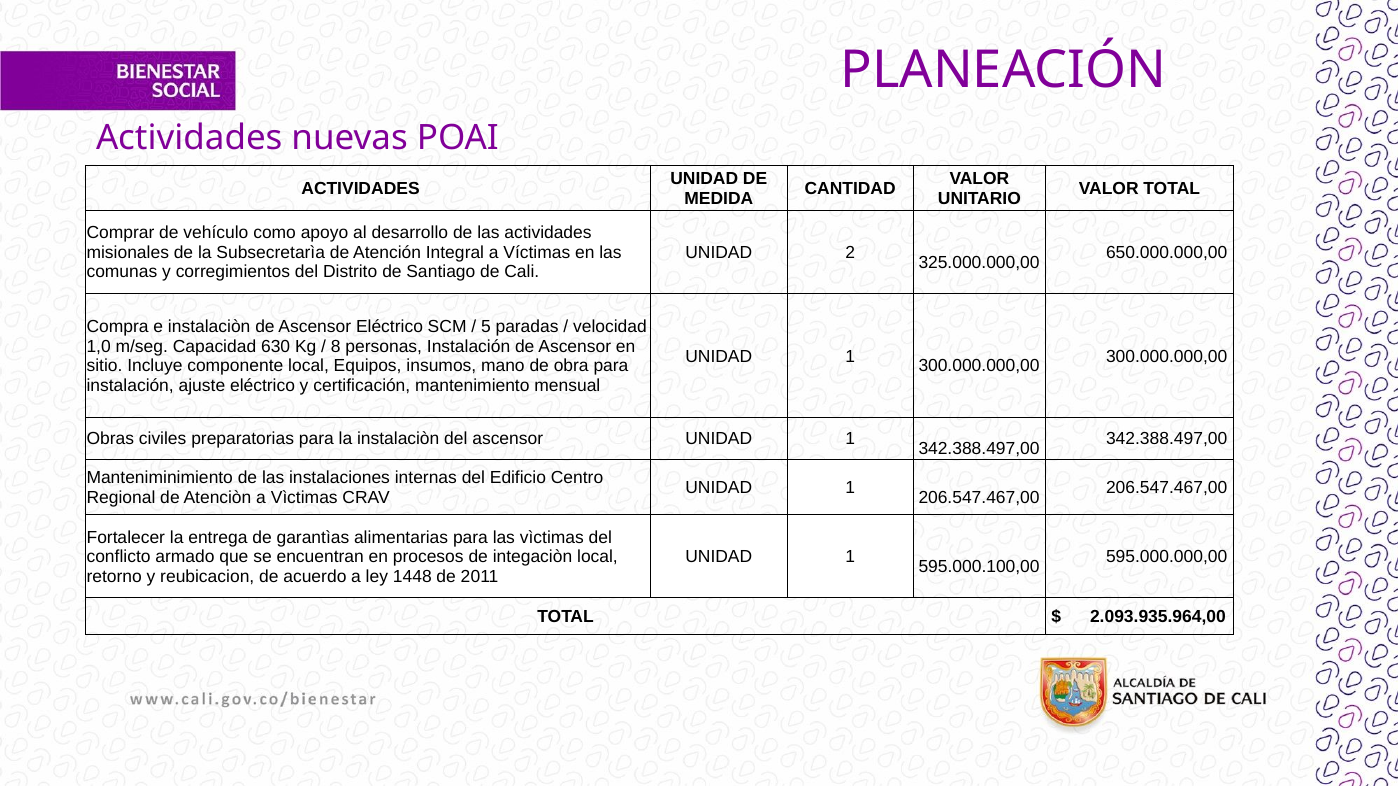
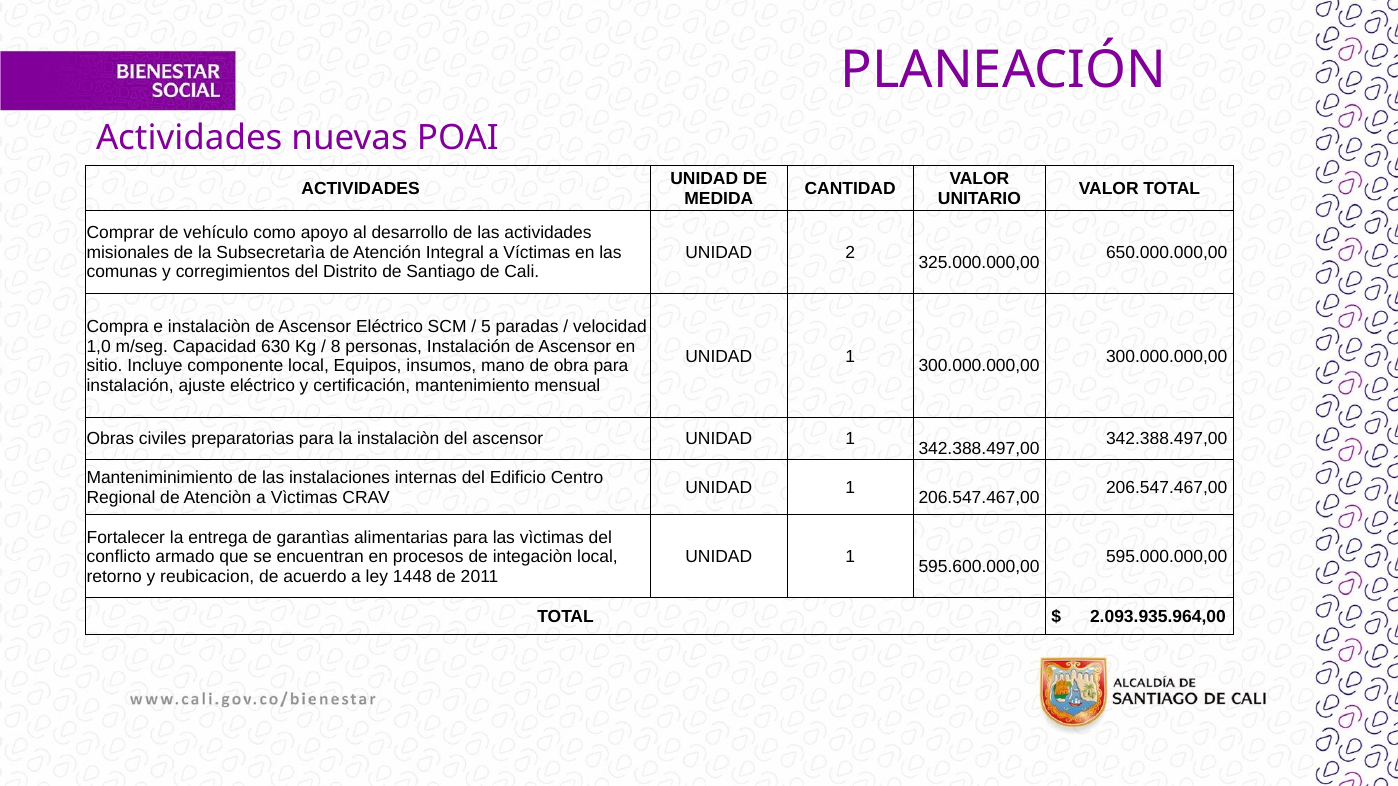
595.000.100,00: 595.000.100,00 -> 595.600.000,00
